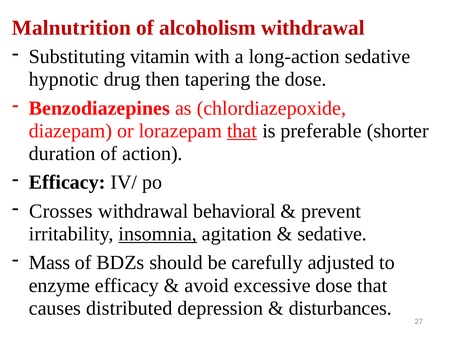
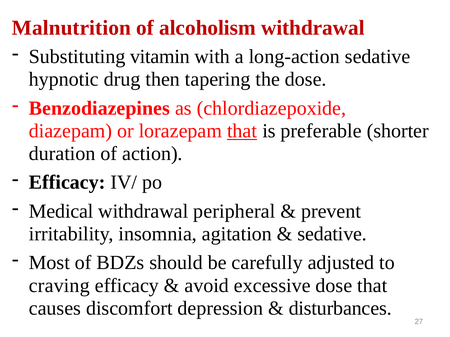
Crosses: Crosses -> Medical
behavioral: behavioral -> peripheral
insomnia underline: present -> none
Mass: Mass -> Most
enzyme: enzyme -> craving
distributed: distributed -> discomfort
